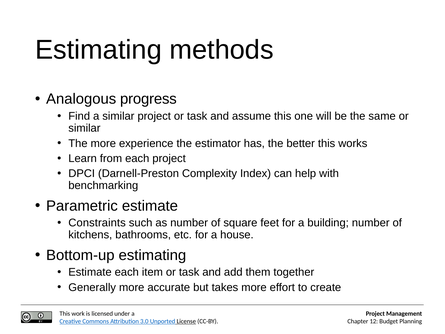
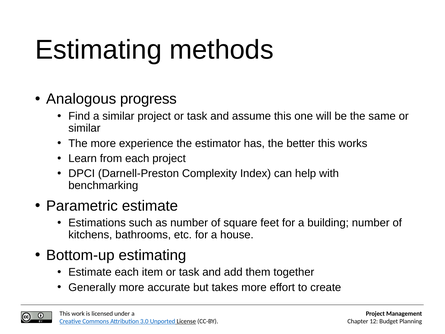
Constraints: Constraints -> Estimations
